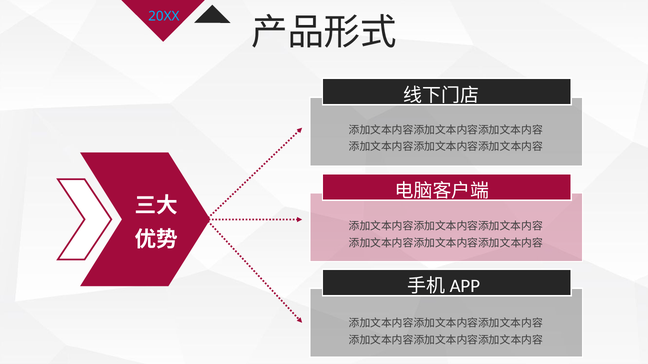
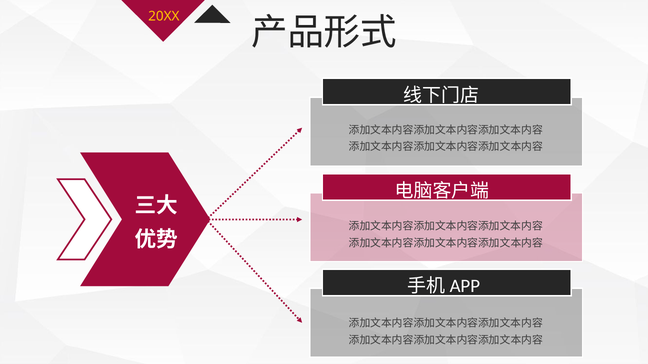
20XX colour: light blue -> yellow
